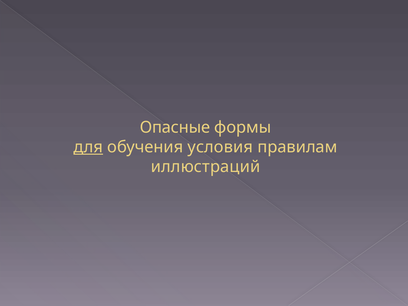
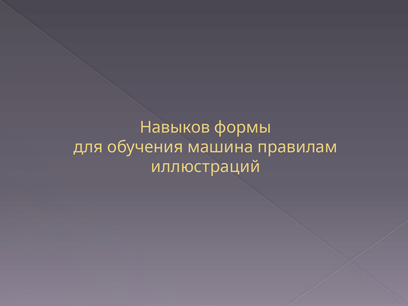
Опасные: Опасные -> Навыков
для underline: present -> none
условия: условия -> машина
